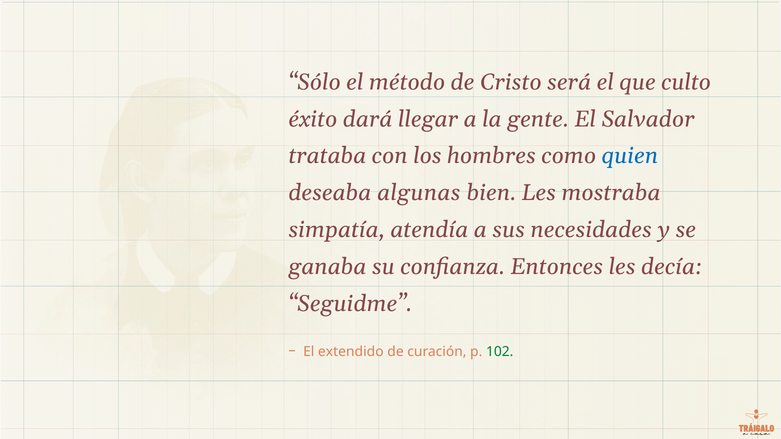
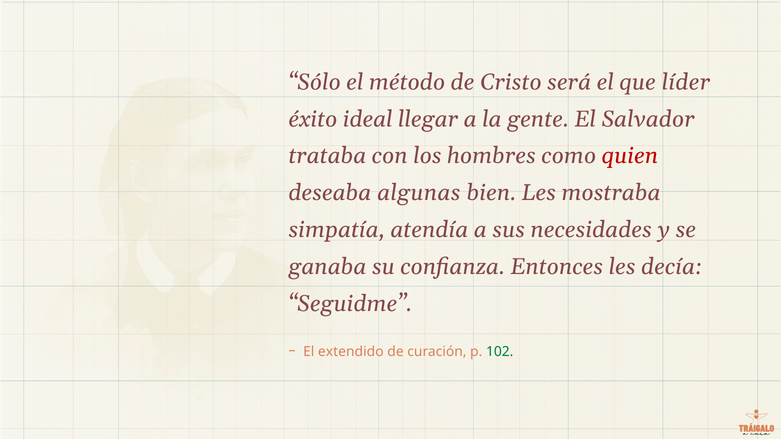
culto: culto -> líder
dará: dará -> ideal
quien colour: blue -> red
